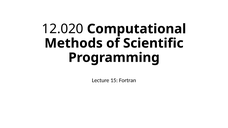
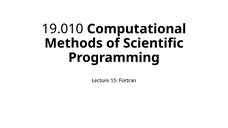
12.020: 12.020 -> 19.010
